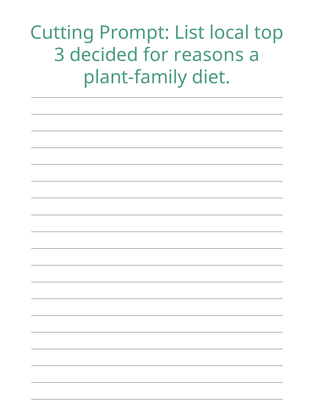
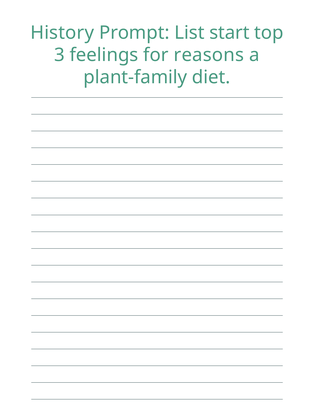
Cutting: Cutting -> History
local: local -> start
decided: decided -> feelings
